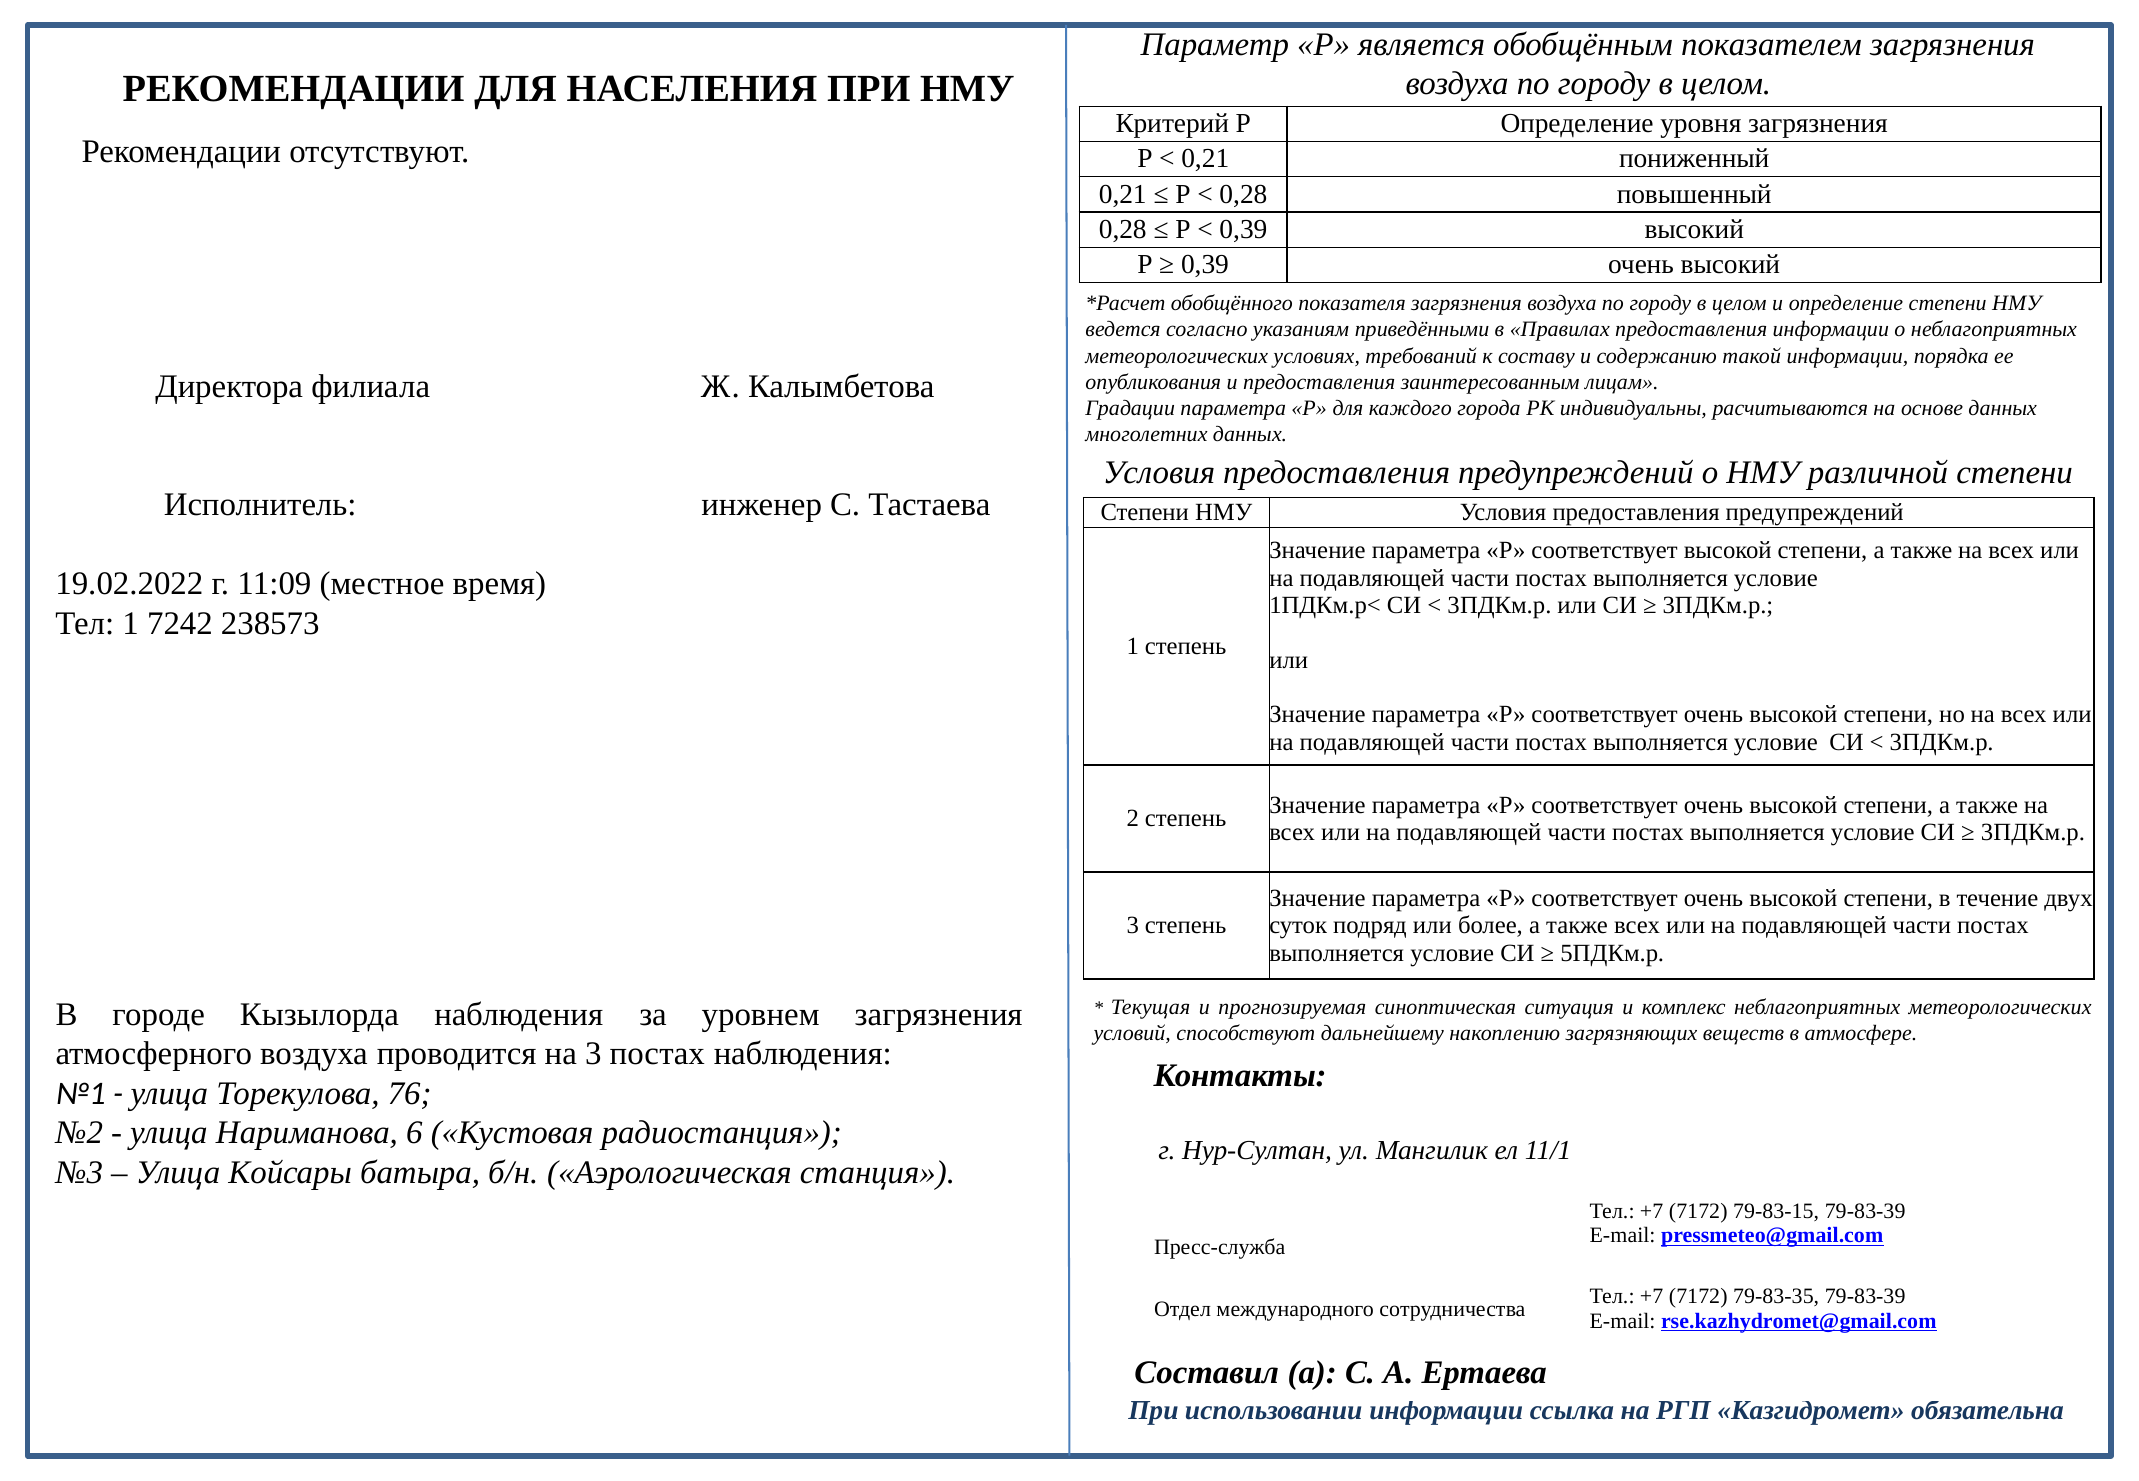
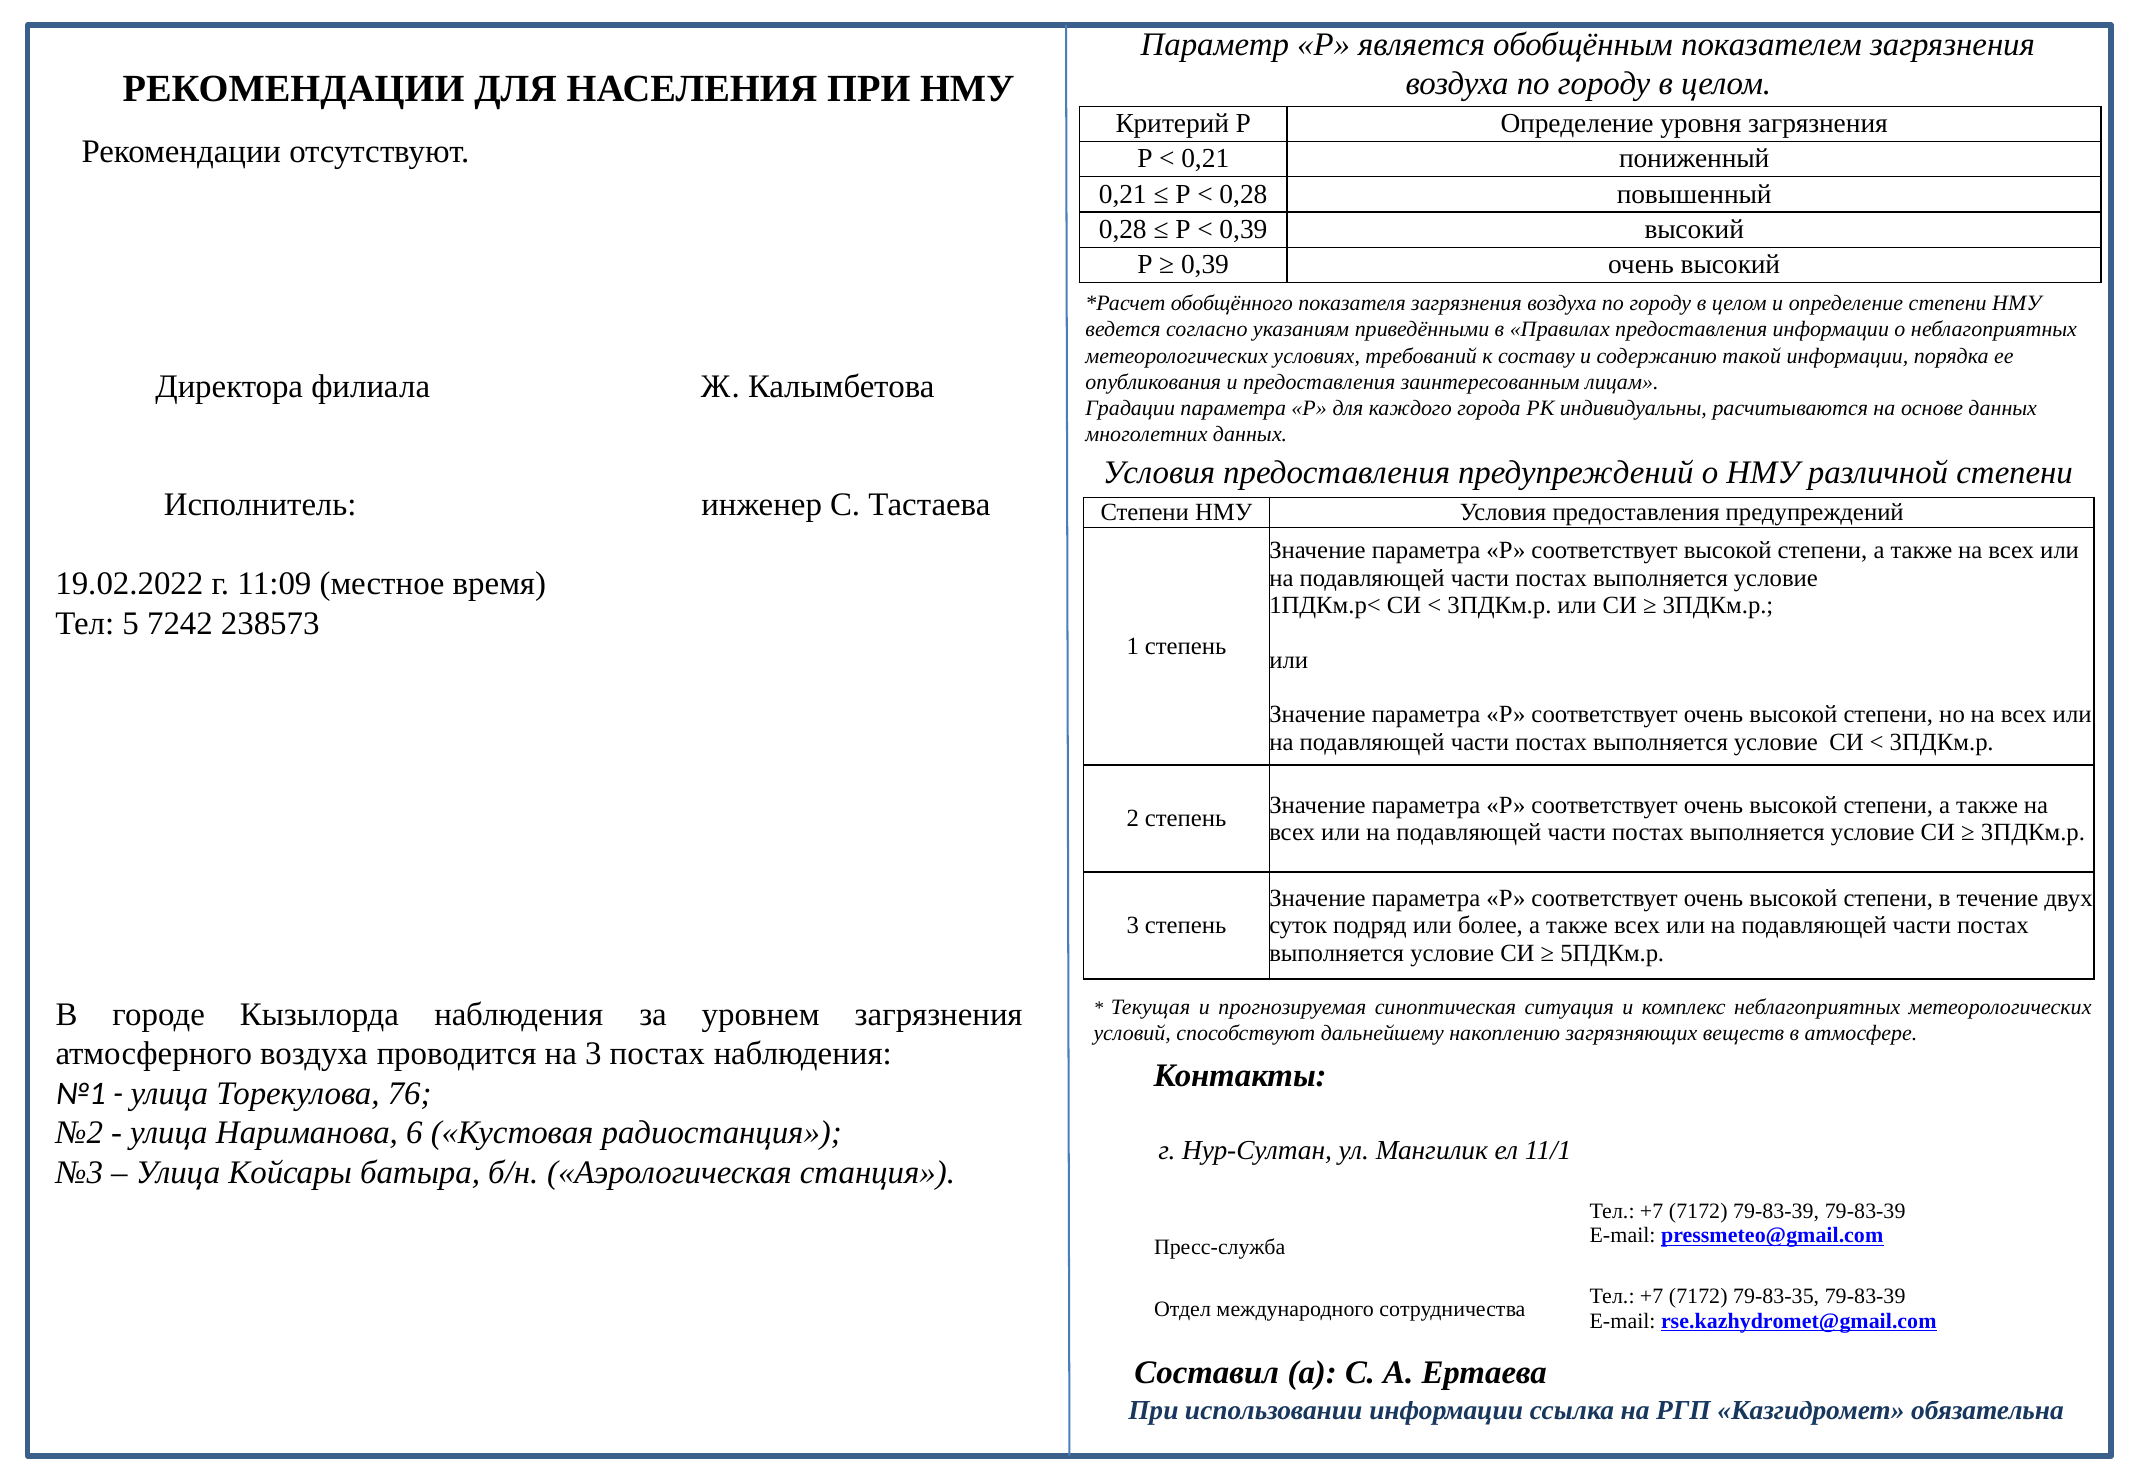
Тел 1: 1 -> 5
7172 79-83-15: 79-83-15 -> 79-83-39
